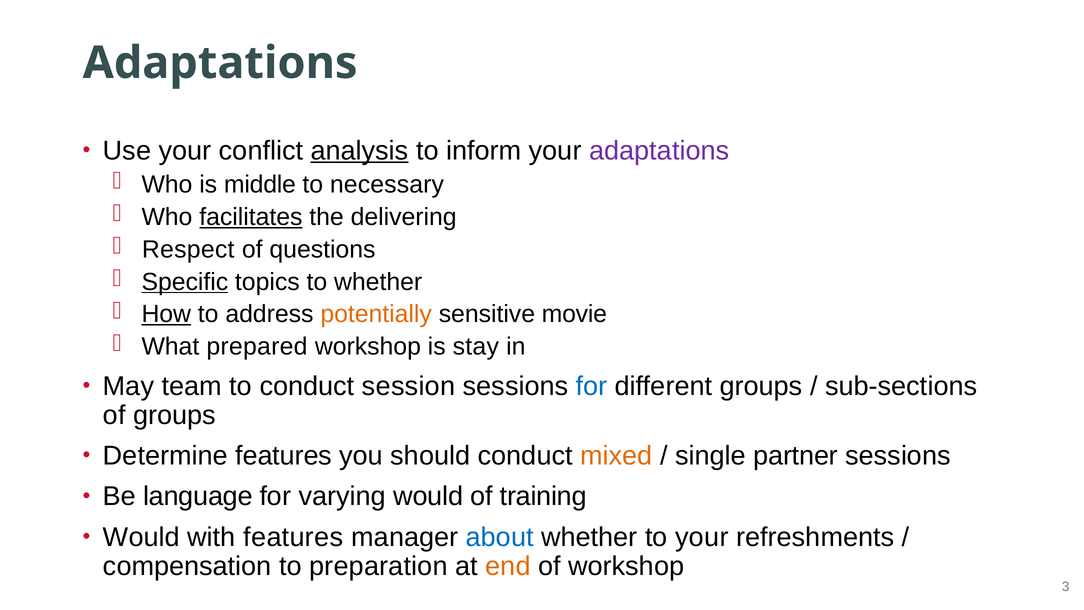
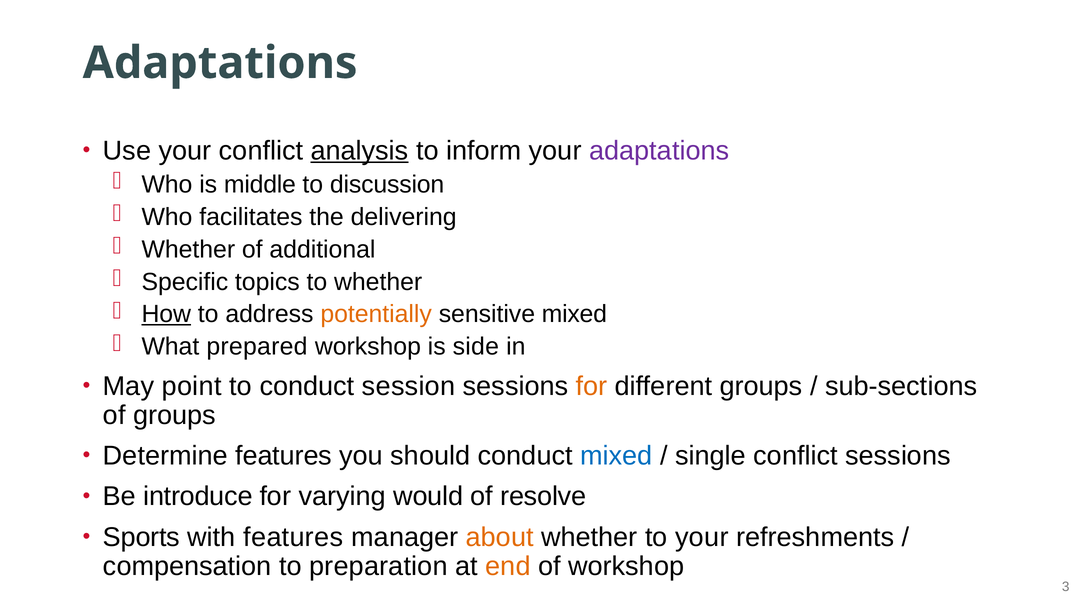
necessary: necessary -> discussion
facilitates underline: present -> none
Respect at (188, 249): Respect -> Whether
questions: questions -> additional
Specific underline: present -> none
sensitive movie: movie -> mixed
stay: stay -> side
team: team -> point
for at (592, 386) colour: blue -> orange
mixed at (616, 456) colour: orange -> blue
single partner: partner -> conflict
language: language -> introduce
training: training -> resolve
Would at (141, 537): Would -> Sports
about colour: blue -> orange
